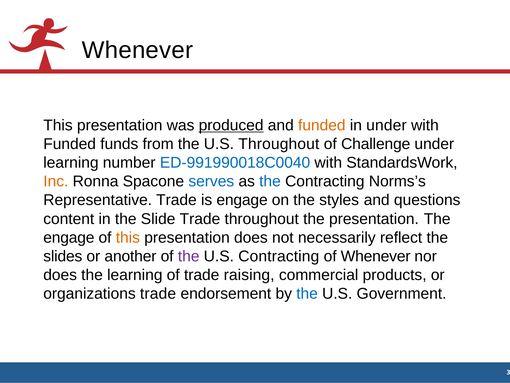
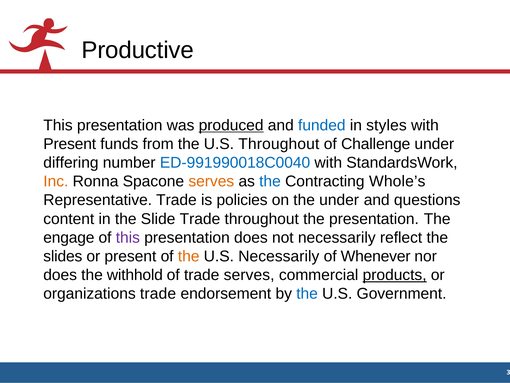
Whenever at (138, 50): Whenever -> Productive
funded at (322, 125) colour: orange -> blue
in under: under -> styles
Funded at (70, 144): Funded -> Present
learning at (71, 163): learning -> differing
serves at (211, 181) colour: blue -> orange
Norms’s: Norms’s -> Whole’s
is engage: engage -> policies
the styles: styles -> under
this at (128, 237) colour: orange -> purple
or another: another -> present
the at (189, 256) colour: purple -> orange
U.S Contracting: Contracting -> Necessarily
the learning: learning -> withhold
trade raising: raising -> serves
products underline: none -> present
